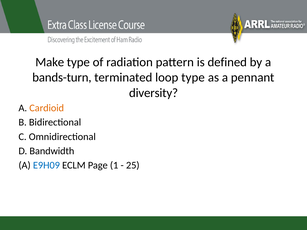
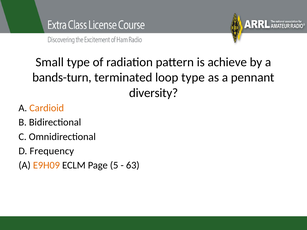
Make: Make -> Small
defined: defined -> achieve
Bandwidth: Bandwidth -> Frequency
E9H09 colour: blue -> orange
1: 1 -> 5
25: 25 -> 63
